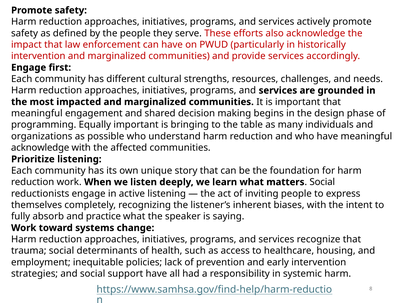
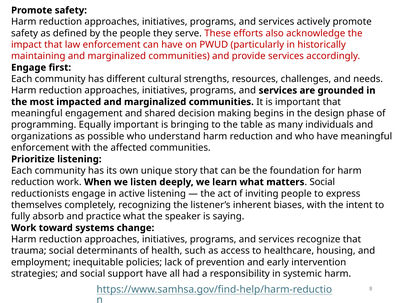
intervention at (38, 56): intervention -> maintaining
acknowledge at (40, 148): acknowledge -> enforcement
